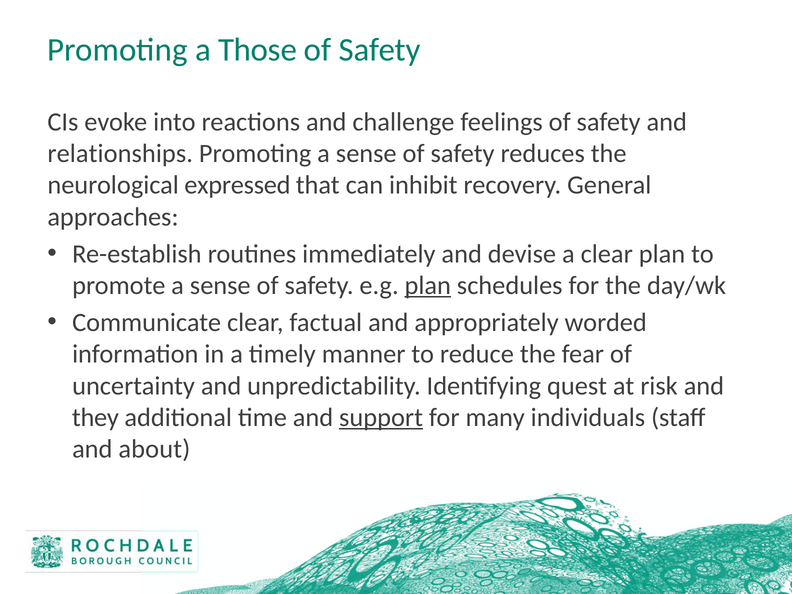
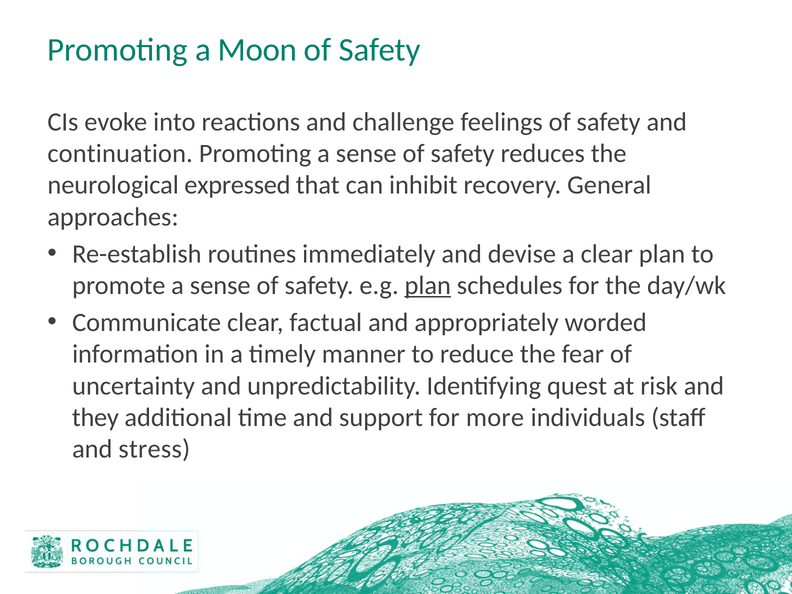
Those: Those -> Moon
relationships: relationships -> continuation
support underline: present -> none
many: many -> more
about: about -> stress
